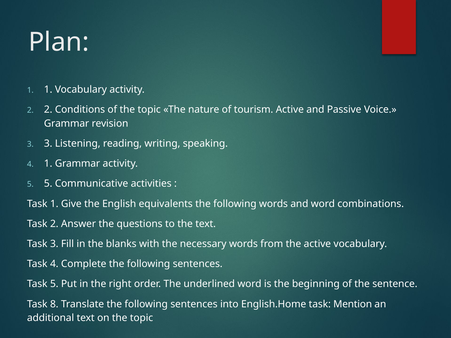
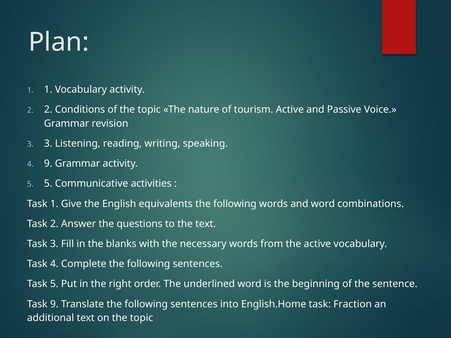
4 1: 1 -> 9
Task 8: 8 -> 9
Mention: Mention -> Fraction
